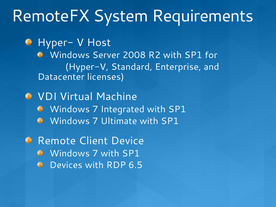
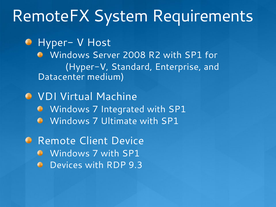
licenses: licenses -> medium
6.5: 6.5 -> 9.3
